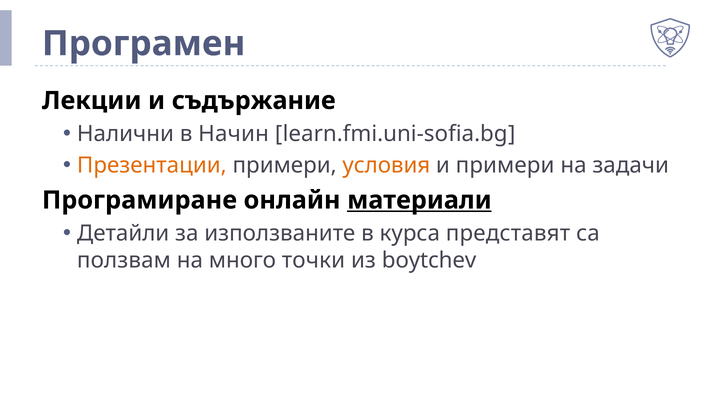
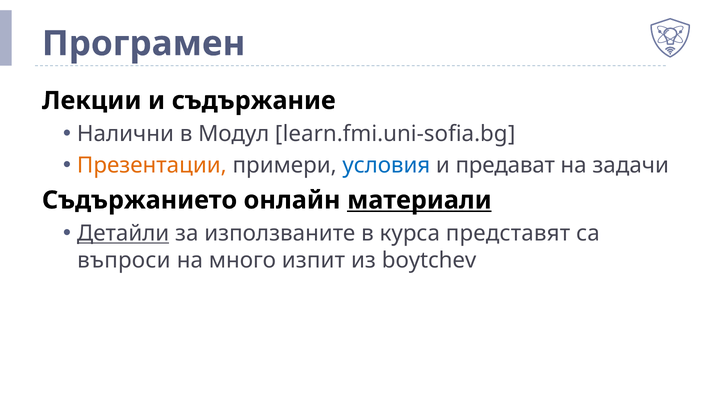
Начин: Начин -> Модул
условия colour: orange -> blue
и примери: примери -> предават
Програмиране: Програмиране -> Съдържанието
Детайли underline: none -> present
ползвам: ползвам -> въпроси
точки: точки -> изпит
